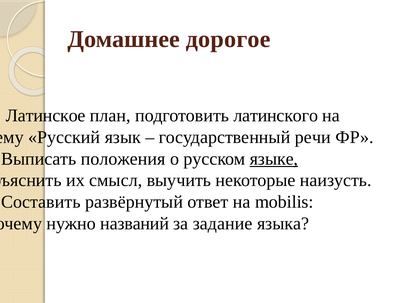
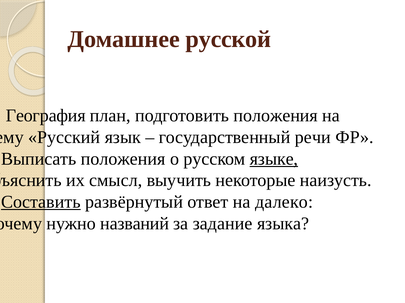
дорогое: дорогое -> русской
Латинское: Латинское -> География
подготовить латинского: латинского -> положения
Составить underline: none -> present
mobilis: mobilis -> далеко
